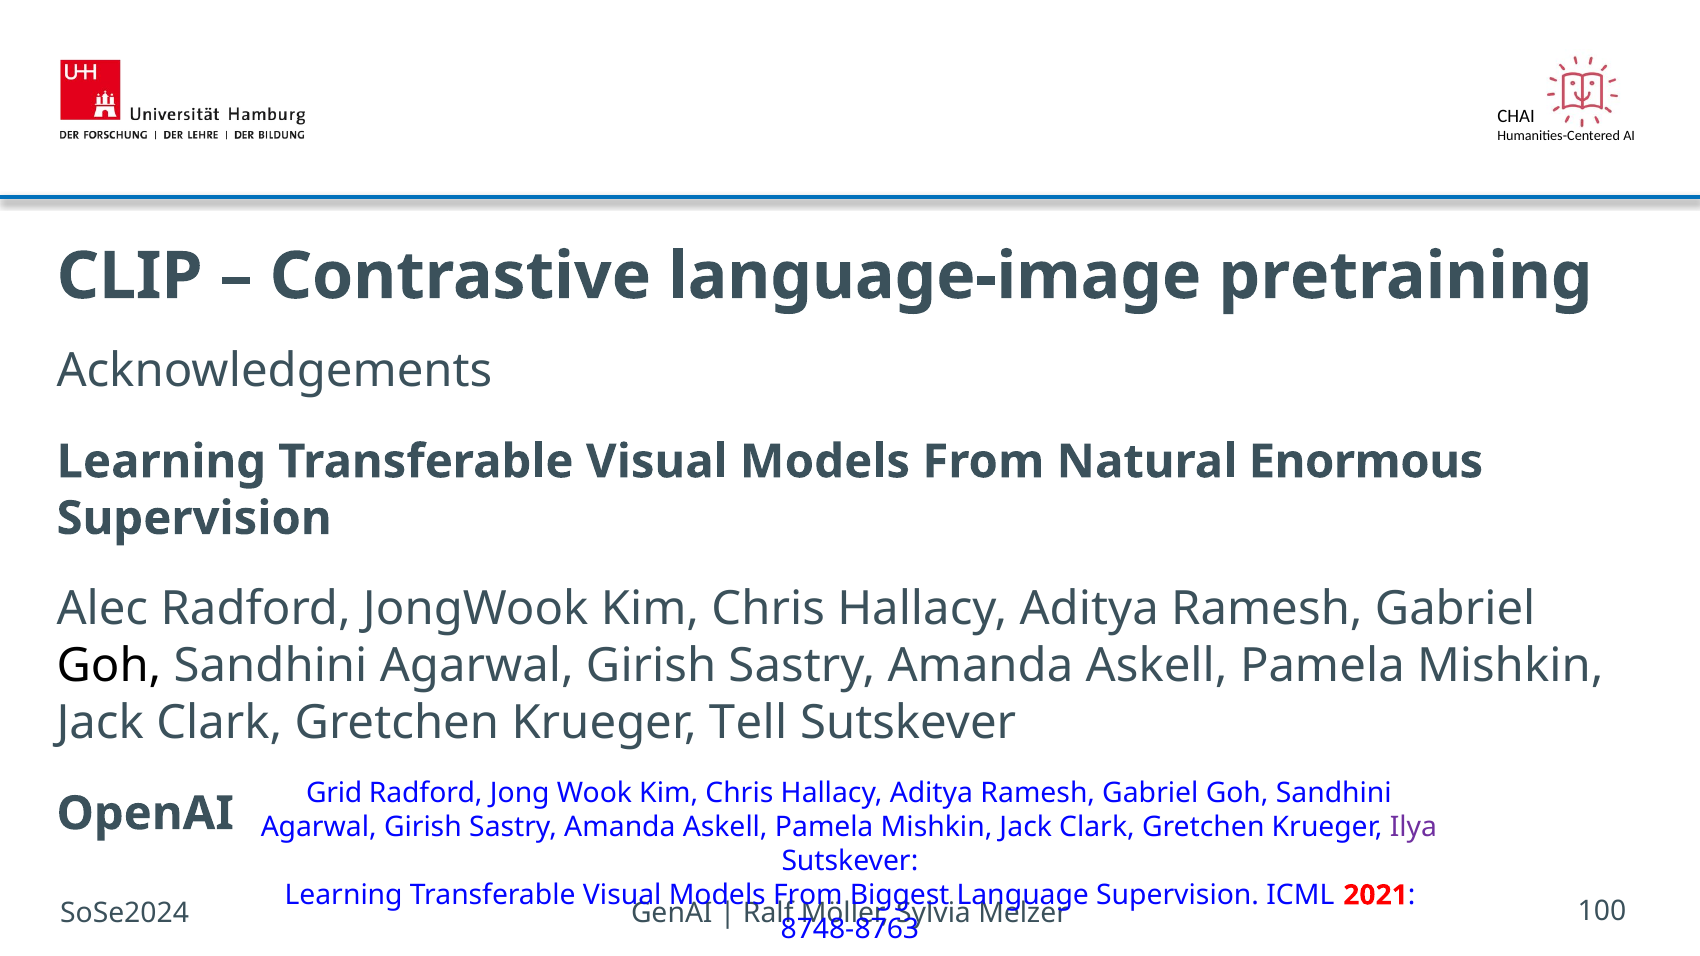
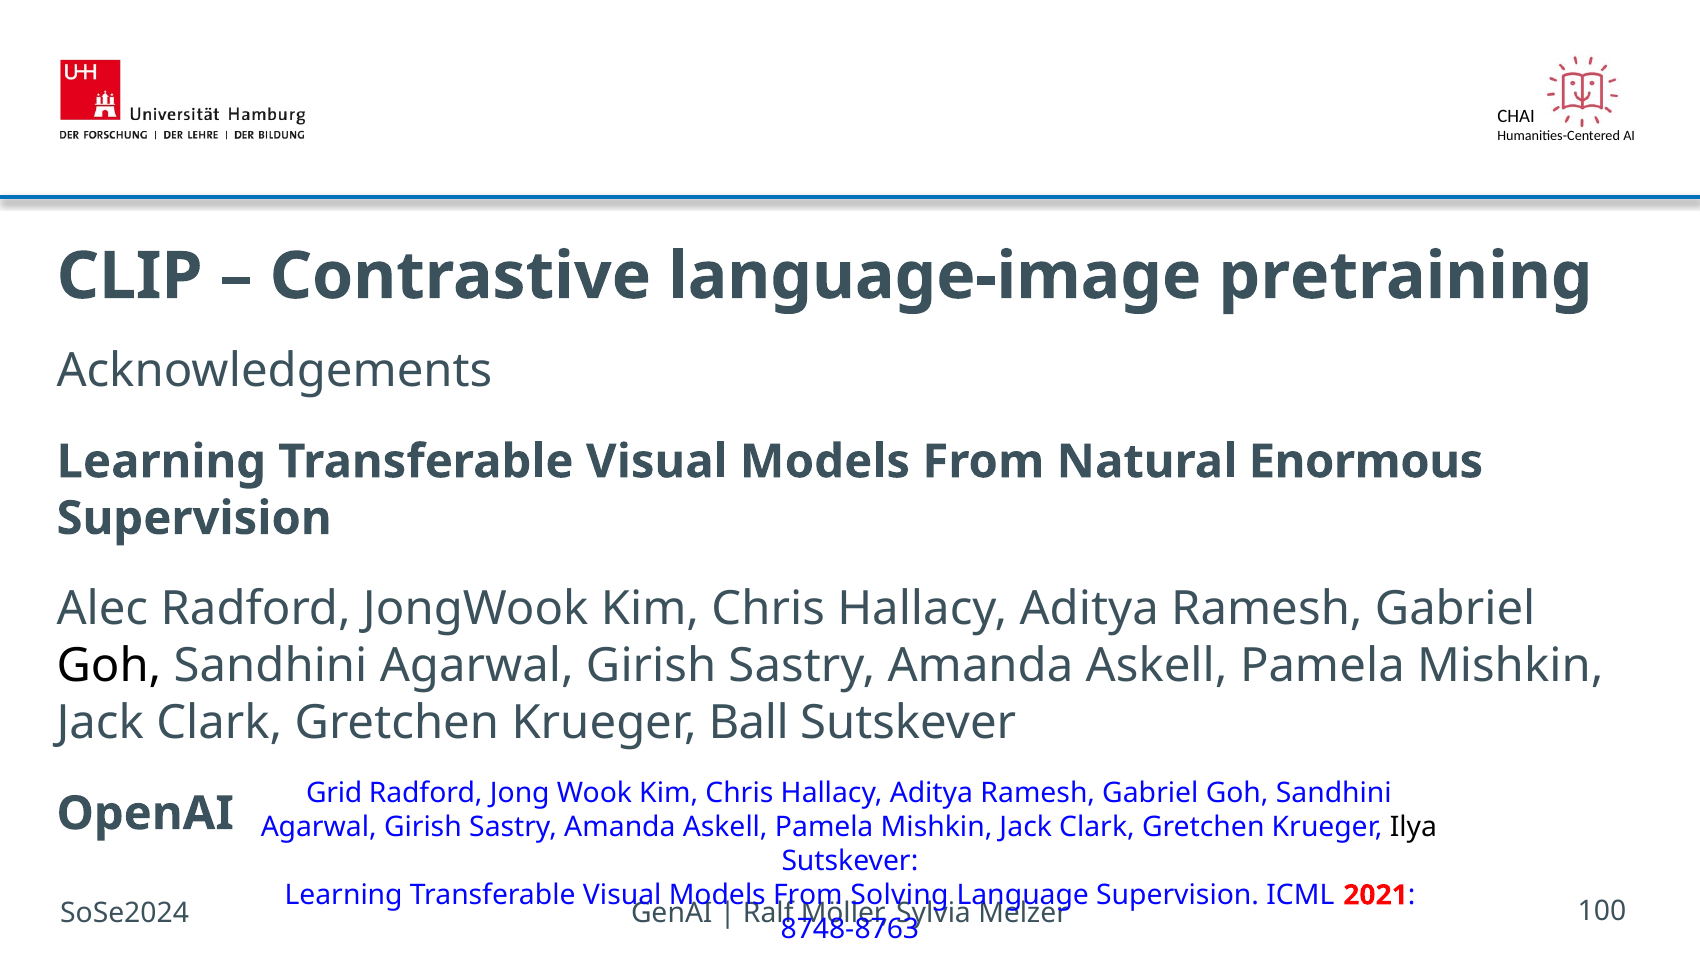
Tell: Tell -> Ball
Ilya colour: purple -> black
Biggest: Biggest -> Solving
